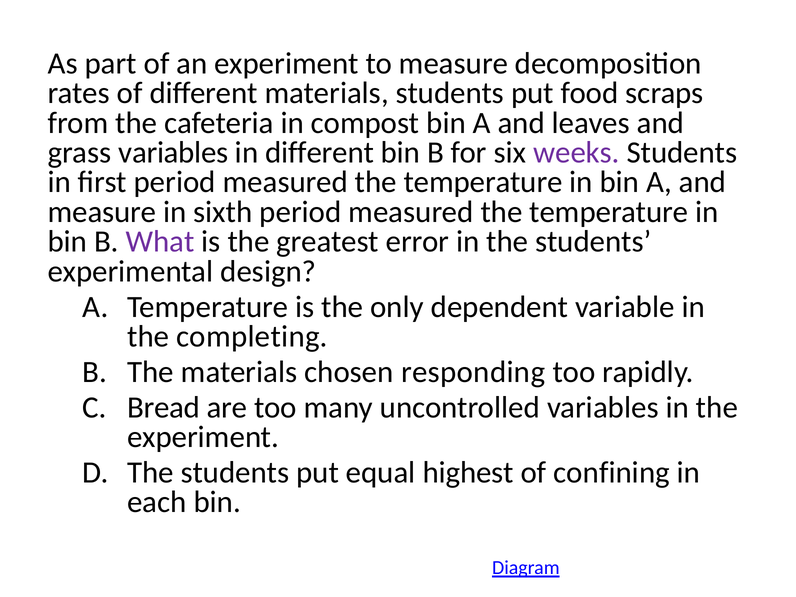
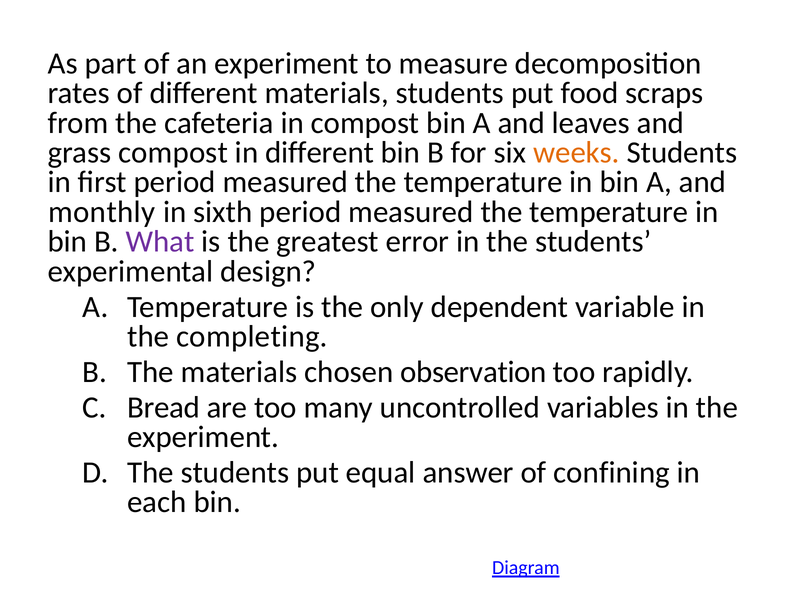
grass variables: variables -> compost
weeks colour: purple -> orange
measure at (102, 212): measure -> monthly
responding: responding -> observation
highest: highest -> answer
